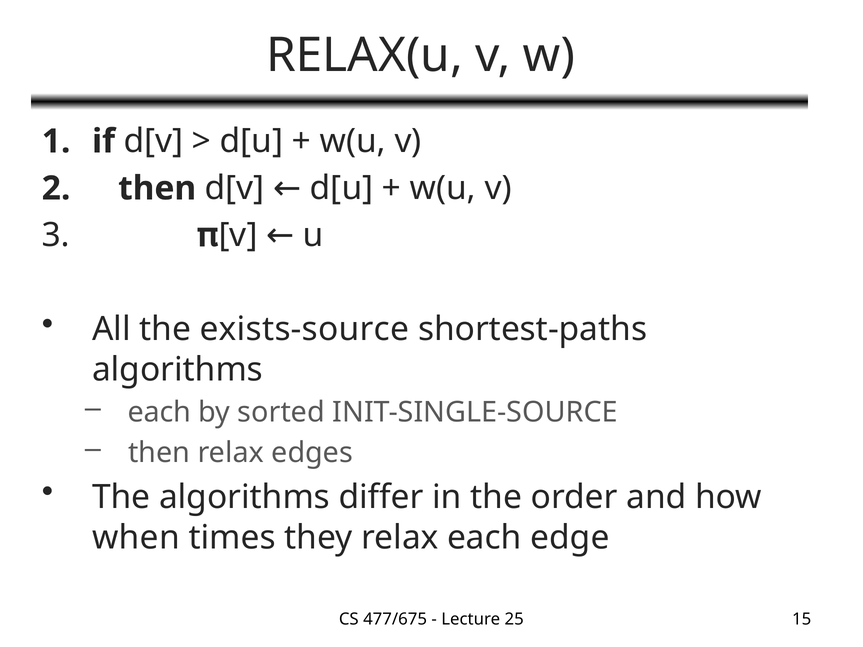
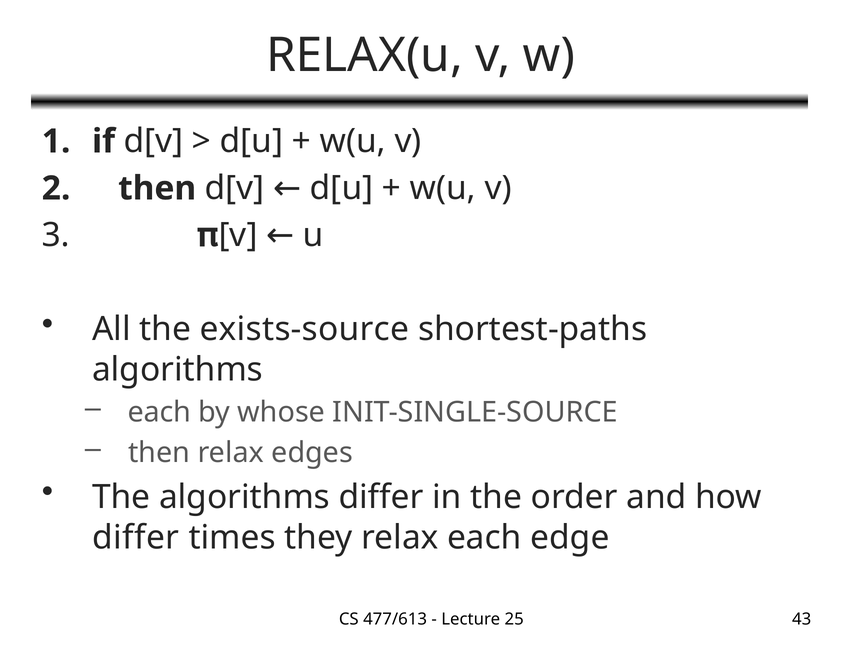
sorted: sorted -> whose
when at (136, 538): when -> differ
477/675: 477/675 -> 477/613
15: 15 -> 43
